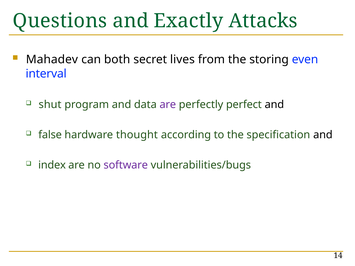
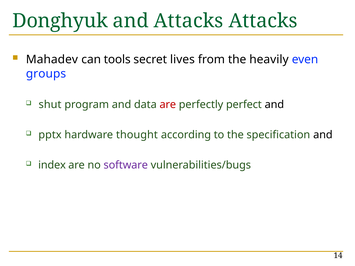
Questions: Questions -> Donghyuk
and Exactly: Exactly -> Attacks
both: both -> tools
storing: storing -> heavily
interval: interval -> groups
are at (168, 105) colour: purple -> red
false: false -> pptx
